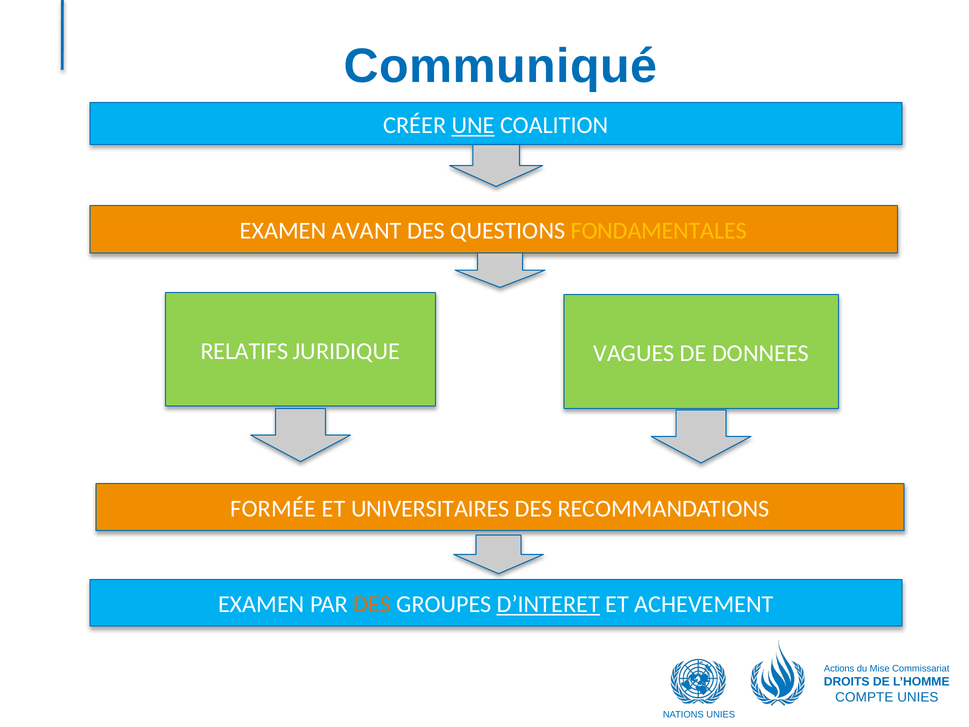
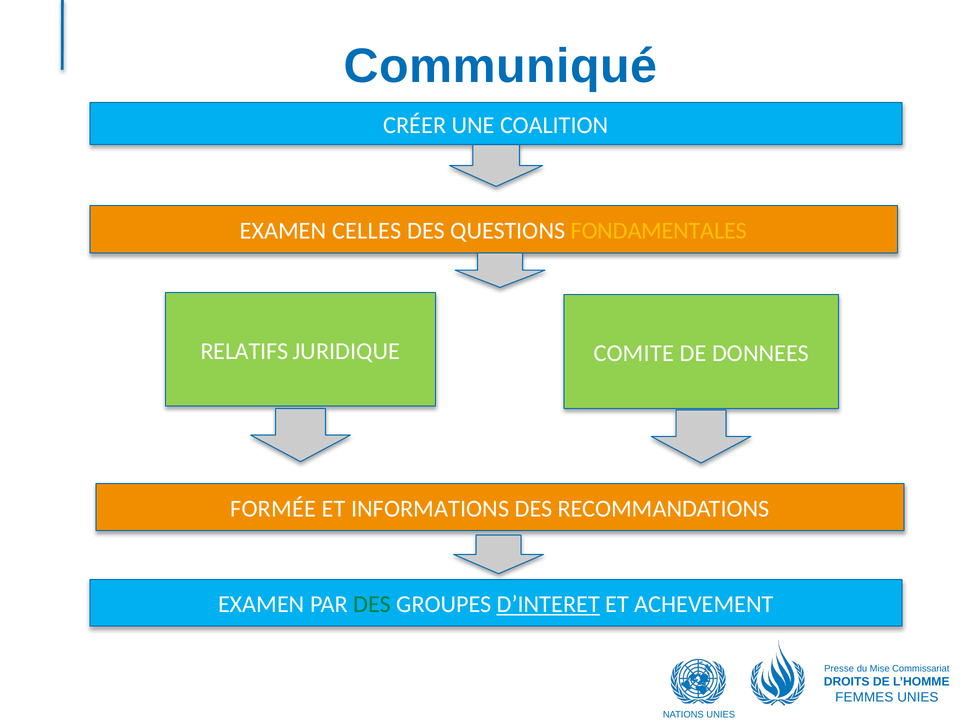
UNE underline: present -> none
AVANT: AVANT -> CELLES
VAGUES: VAGUES -> COMITE
UNIVERSITAIRES: UNIVERSITAIRES -> INFORMATIONS
DES at (372, 604) colour: orange -> green
Actions: Actions -> Presse
COMPTE: COMPTE -> FEMMES
